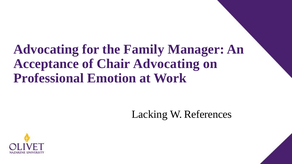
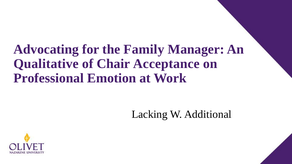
Acceptance: Acceptance -> Qualitative
Chair Advocating: Advocating -> Acceptance
References: References -> Additional
